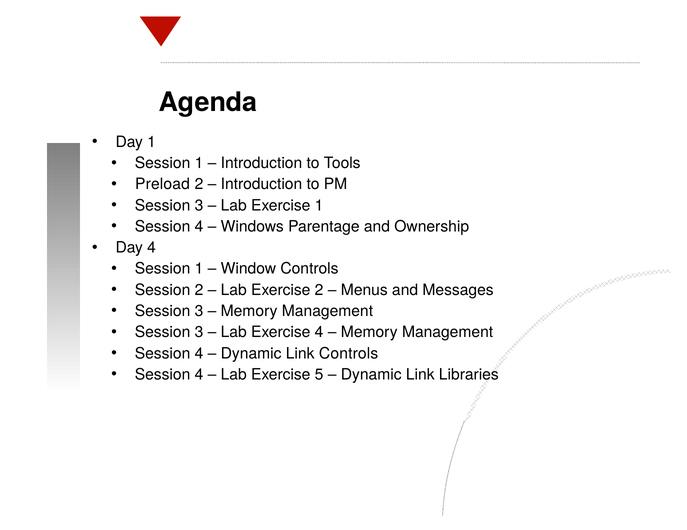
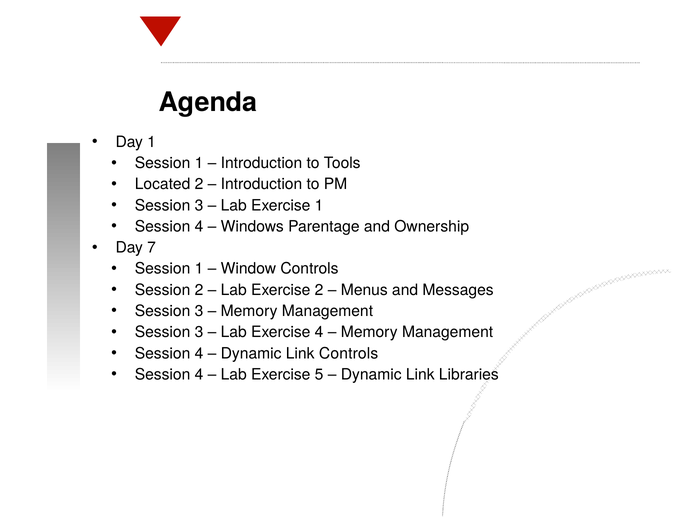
Preload: Preload -> Located
Day 4: 4 -> 7
